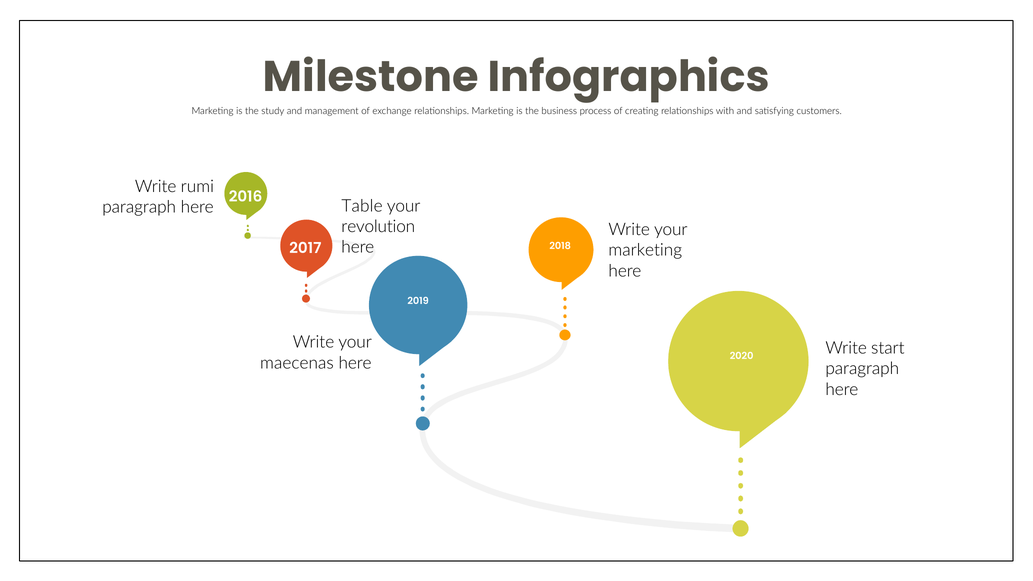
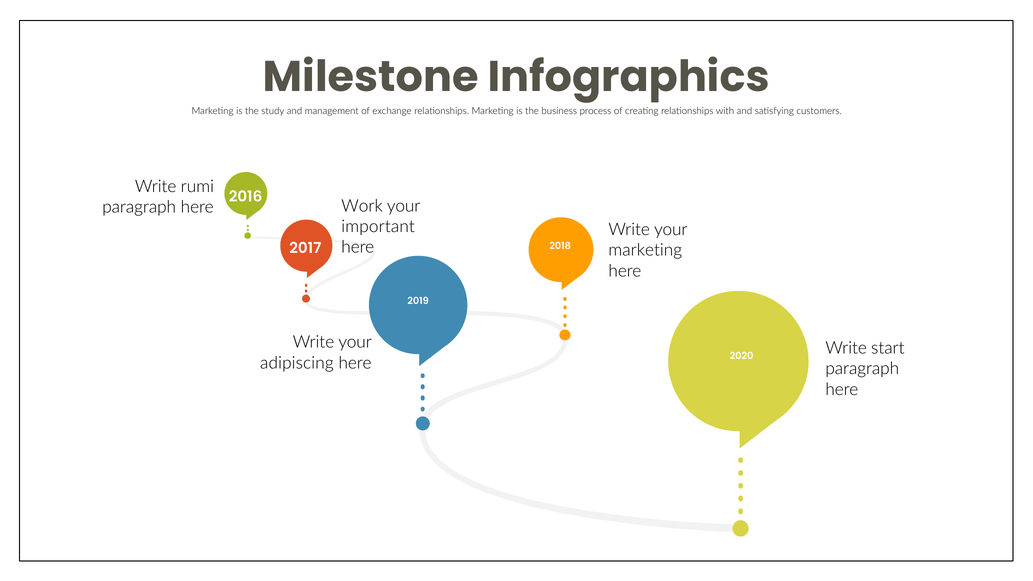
Table: Table -> Work
revolution: revolution -> important
maecenas: maecenas -> adipiscing
